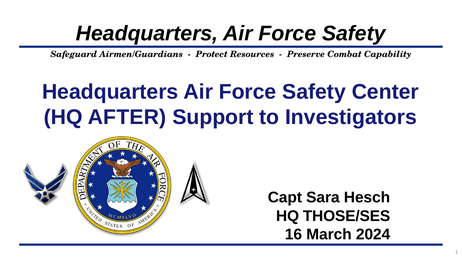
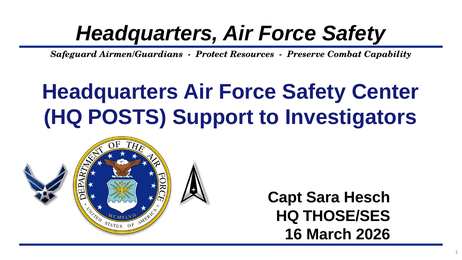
AFTER: AFTER -> POSTS
2024: 2024 -> 2026
